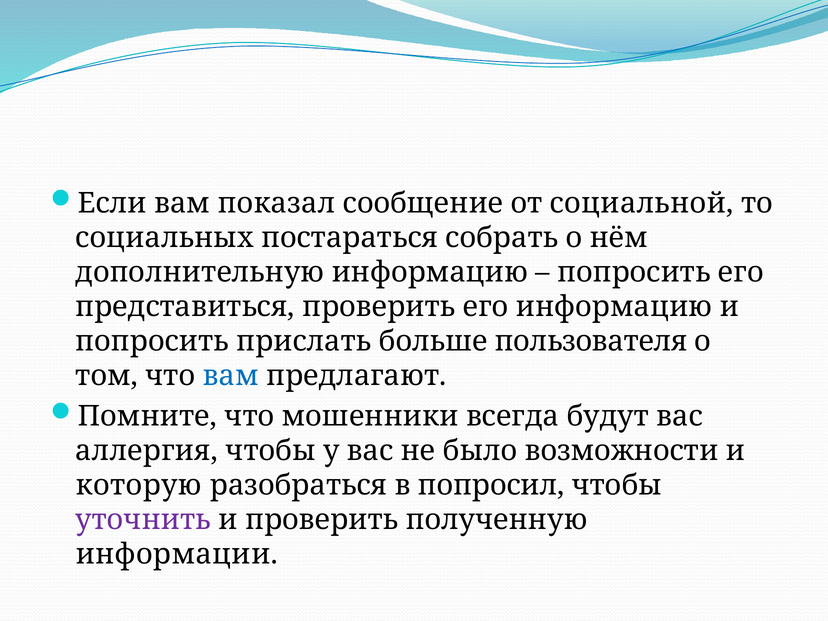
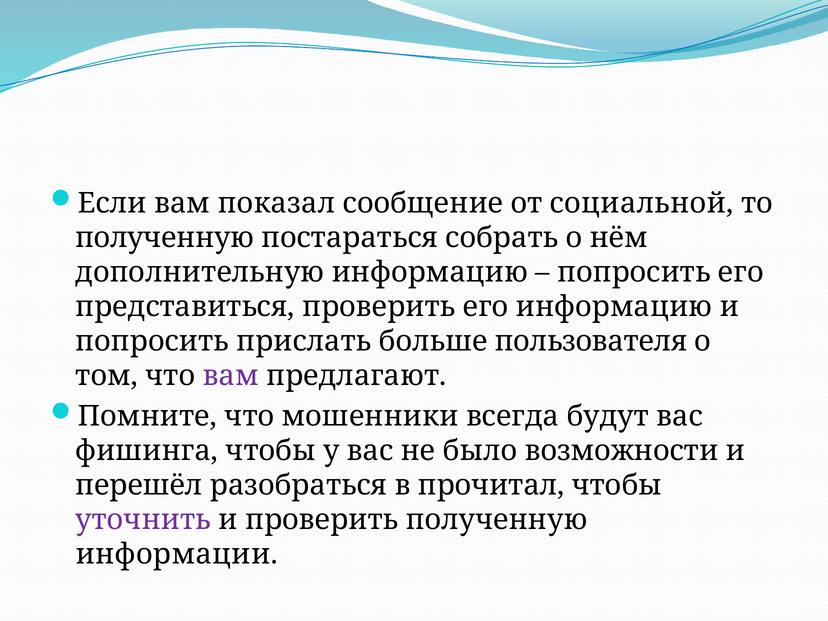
социальных at (164, 238): социальных -> полученную
вам at (231, 376) colour: blue -> purple
аллергия: аллергия -> фишинга
которую: которую -> перешёл
попросил: попросил -> прочитал
